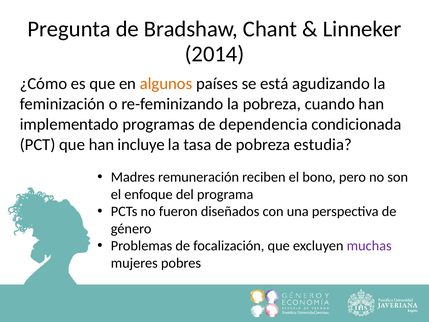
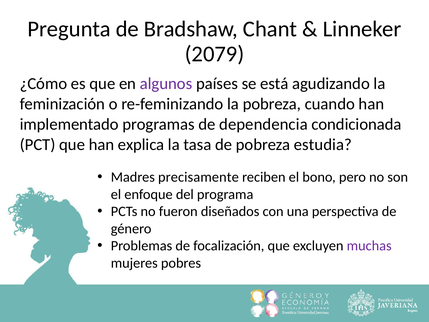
2014: 2014 -> 2079
algunos colour: orange -> purple
incluye: incluye -> explica
remuneración: remuneración -> precisamente
